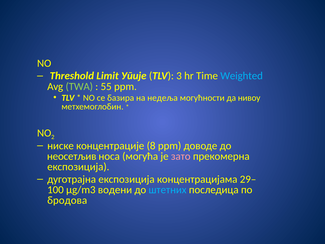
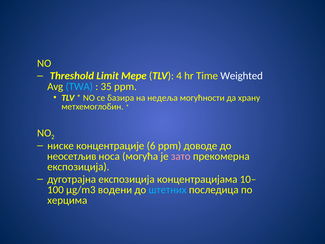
Упије: Упије -> Мере
3: 3 -> 4
Weighted colour: light blue -> white
TWA colour: light green -> light blue
55: 55 -> 35
нивоу: нивоу -> храну
8: 8 -> 6
29–: 29– -> 10–
бродова: бродова -> херцима
